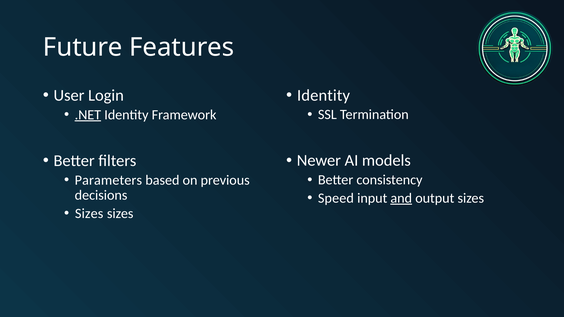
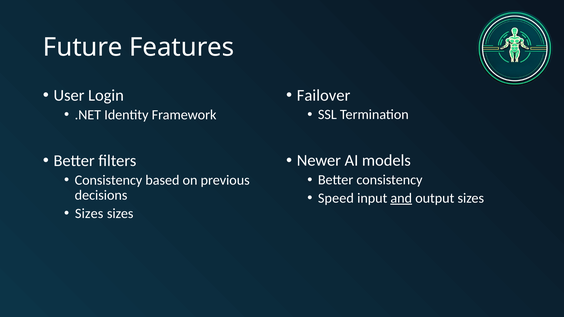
Identity at (324, 95): Identity -> Failover
.NET underline: present -> none
Parameters at (108, 180): Parameters -> Consistency
